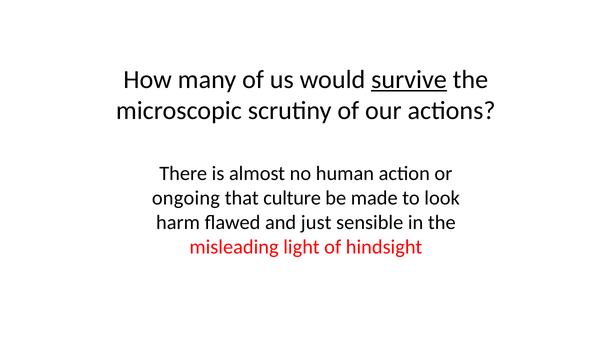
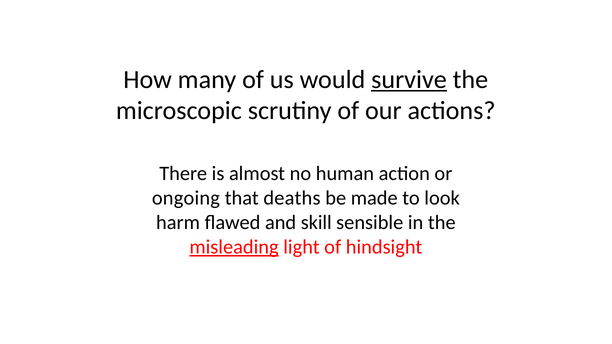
culture: culture -> deaths
just: just -> skill
misleading underline: none -> present
